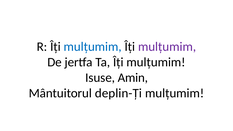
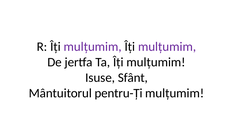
mulțumim at (93, 47) colour: blue -> purple
Amin: Amin -> Sfânt
deplin-Ți: deplin-Ți -> pentru-Ți
